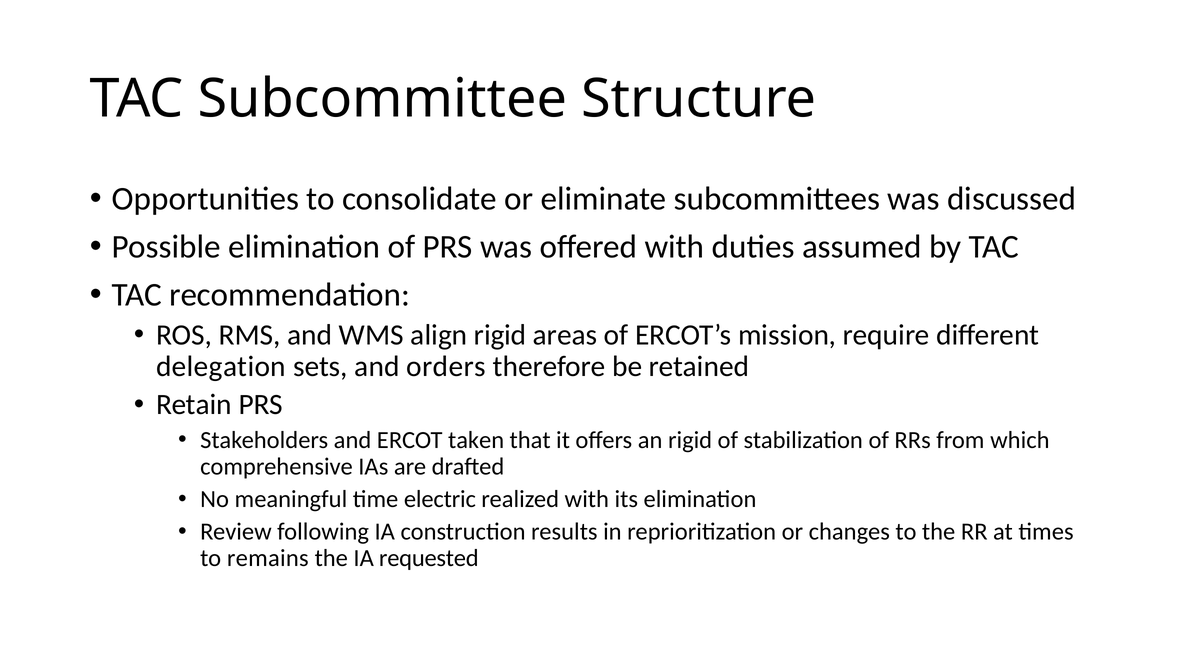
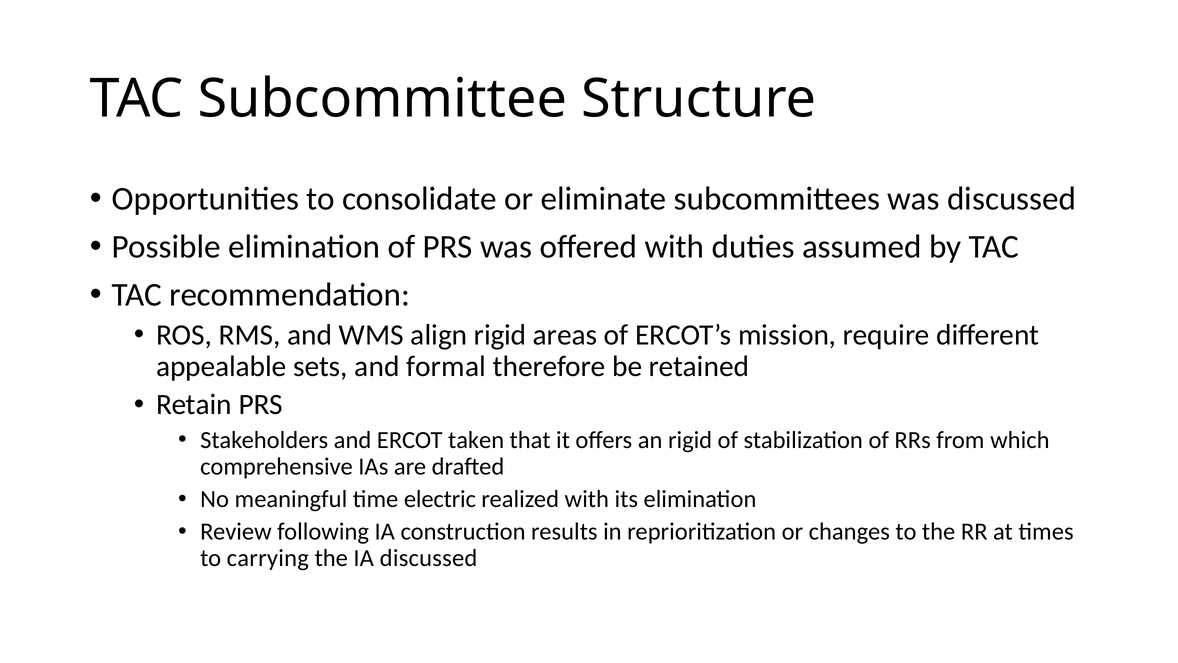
delegation: delegation -> appealable
orders: orders -> formal
remains: remains -> carrying
IA requested: requested -> discussed
